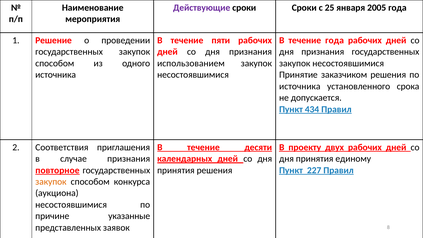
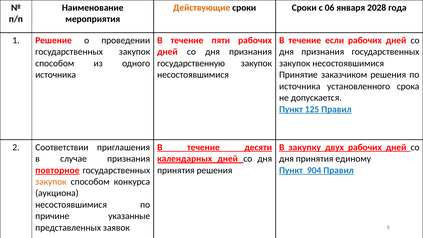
Действующие colour: purple -> orange
25: 25 -> 06
2005: 2005 -> 2028
течение года: года -> если
использованием: использованием -> государственную
434: 434 -> 125
Соответствия: Соответствия -> Соответствии
проекту: проекту -> закупку
227: 227 -> 904
